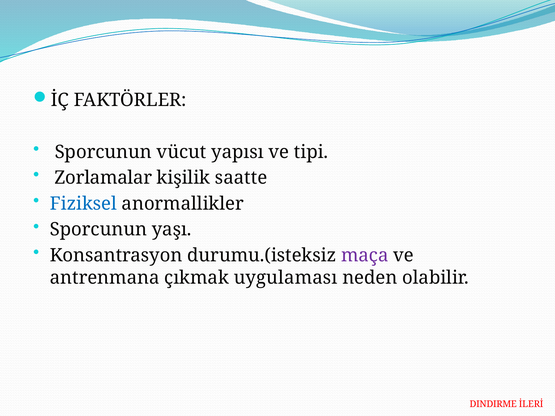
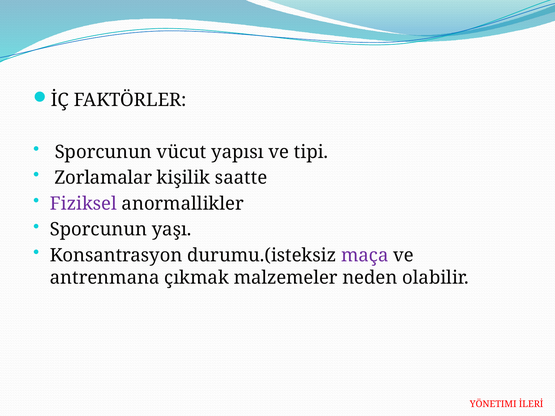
Fiziksel colour: blue -> purple
uygulaması: uygulaması -> malzemeler
DINDIRME: DINDIRME -> YÖNETIMI
